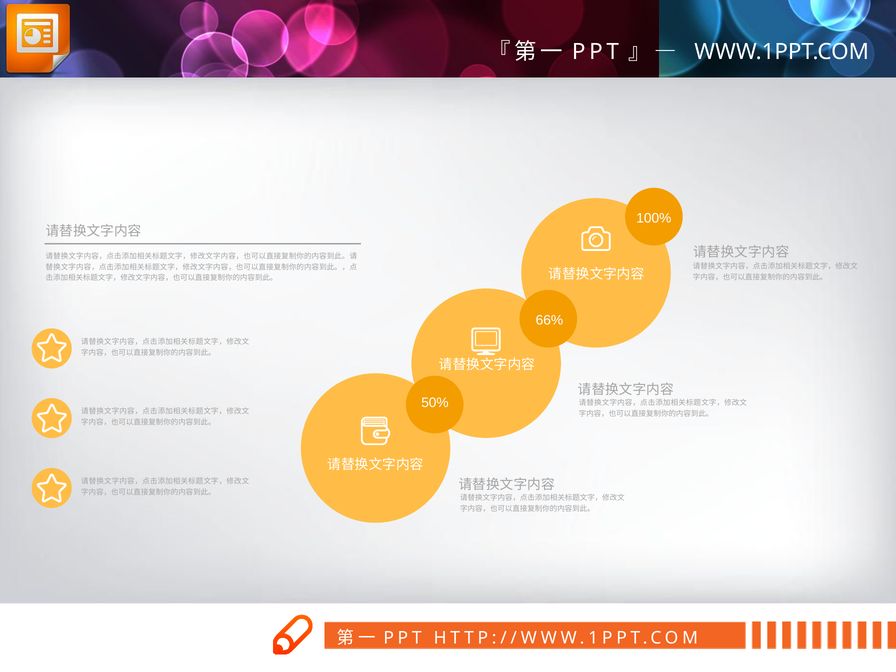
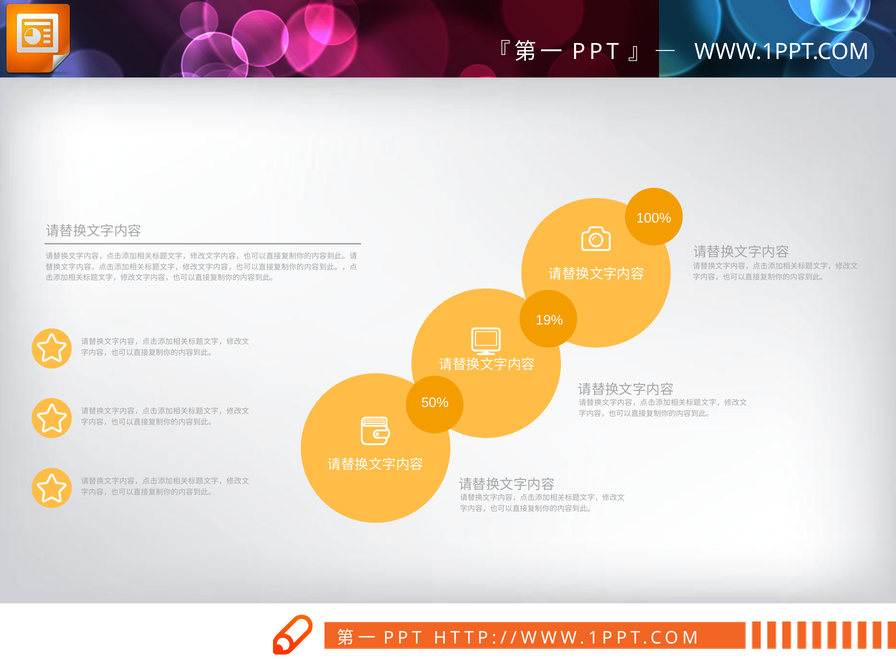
66%: 66% -> 19%
